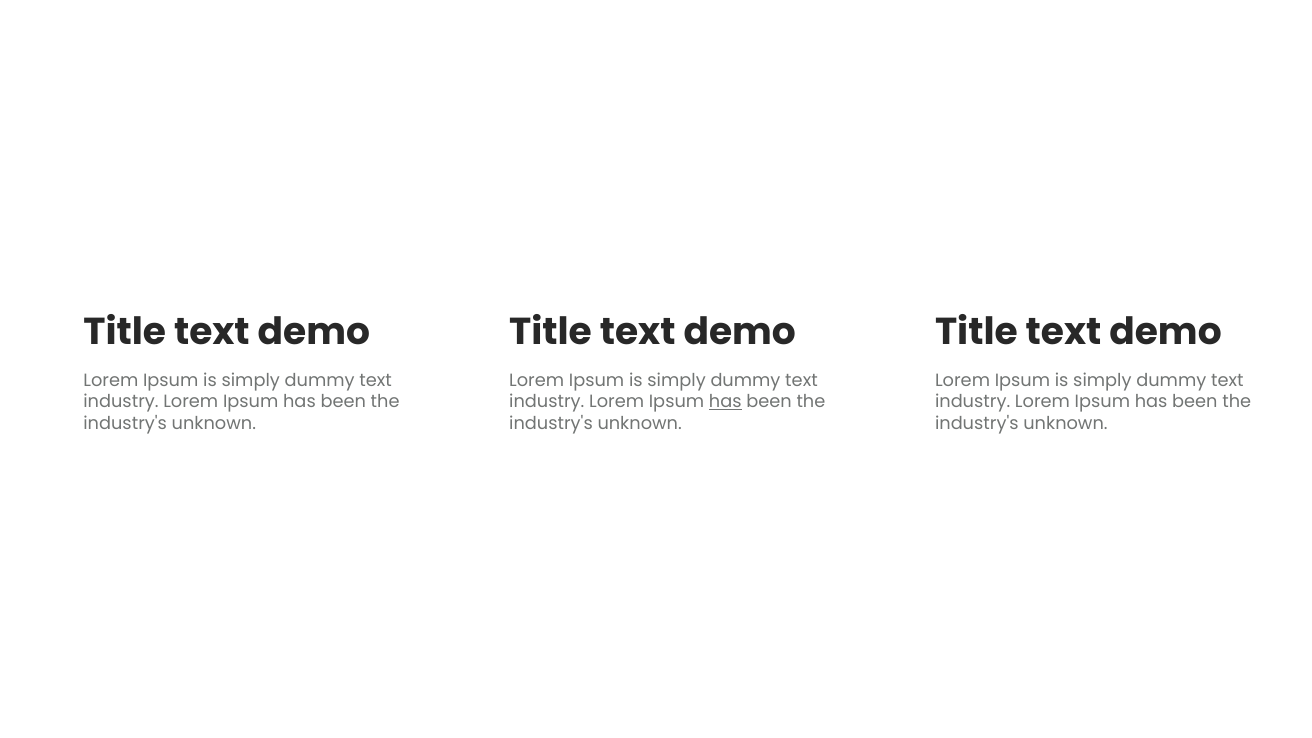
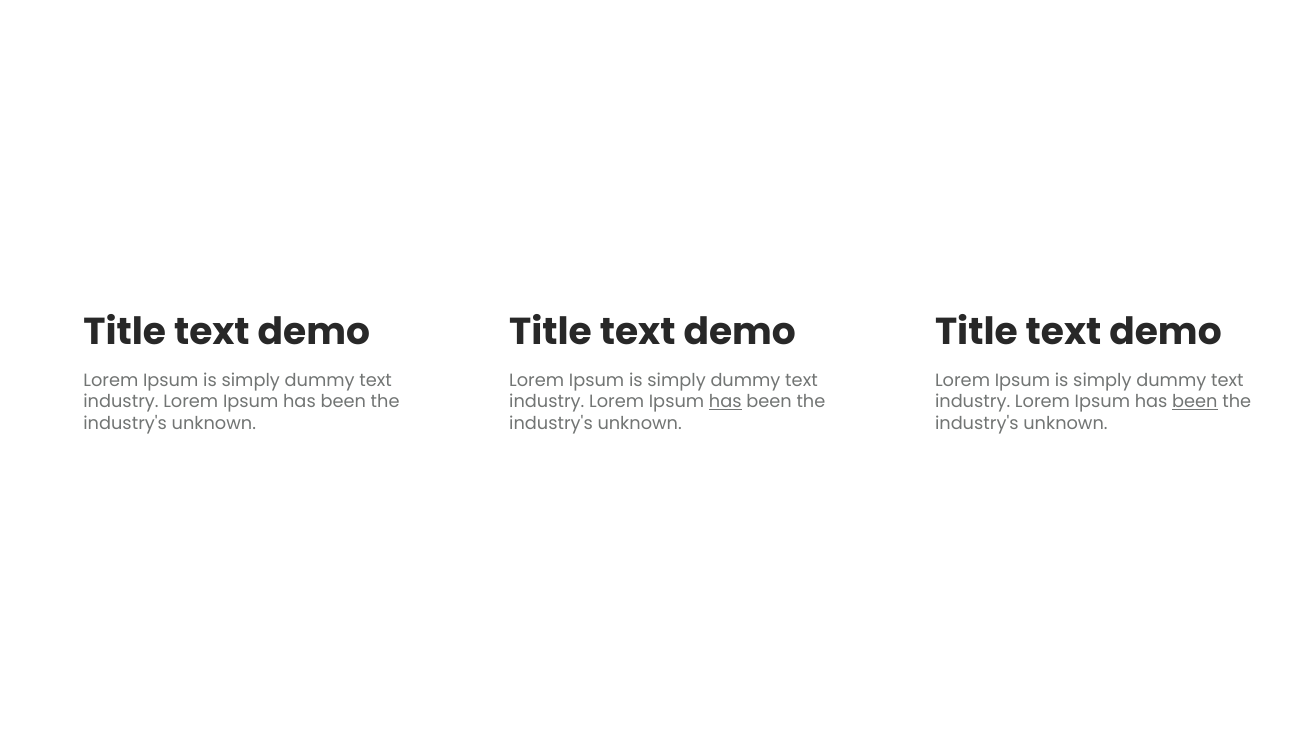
been at (1195, 402) underline: none -> present
